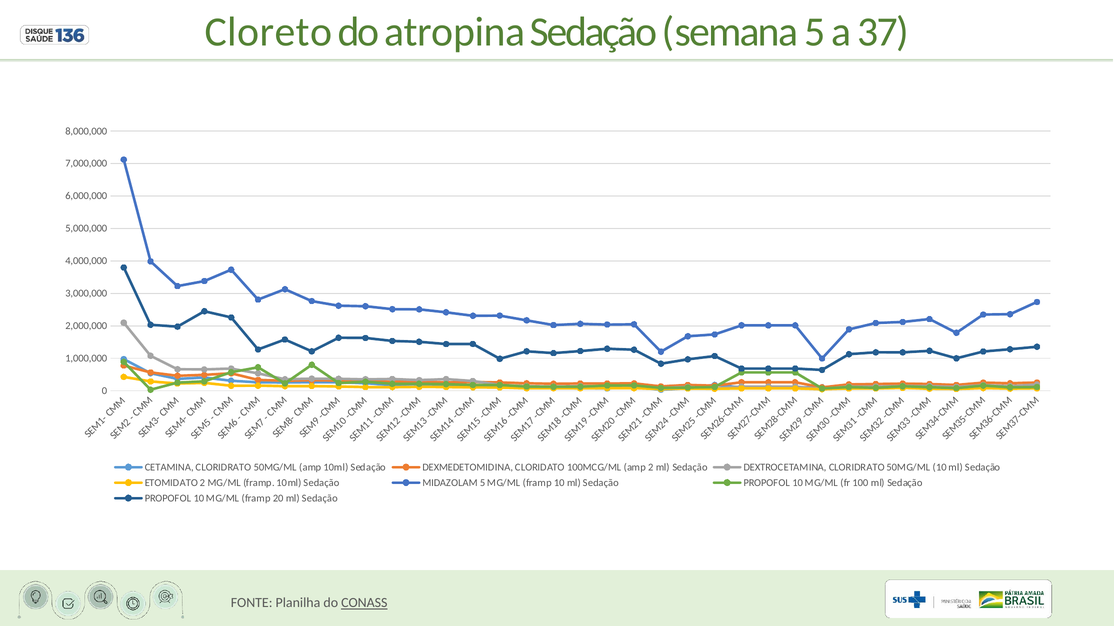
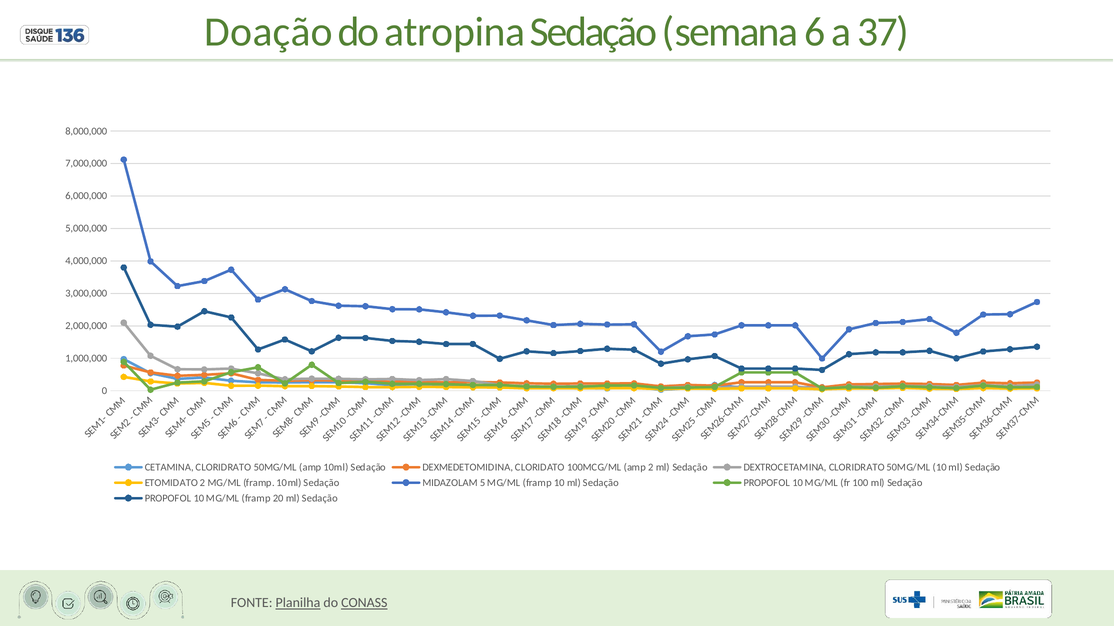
Cloreto: Cloreto -> Doação
semana 5: 5 -> 6
Planilha underline: none -> present
